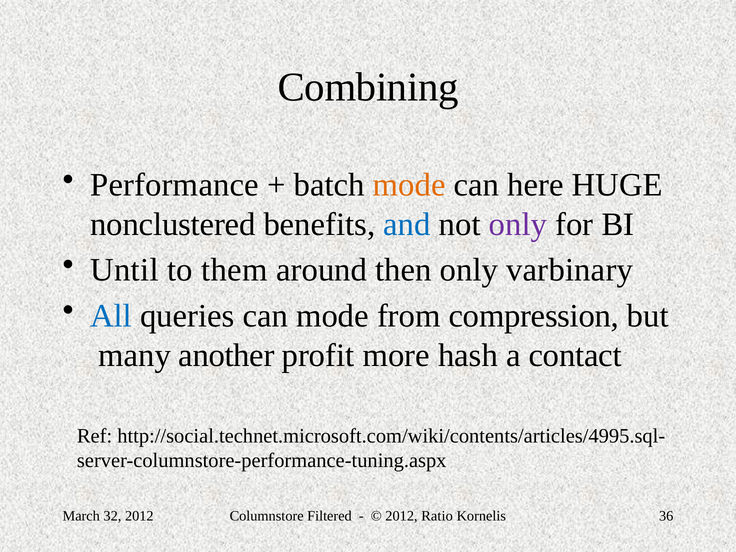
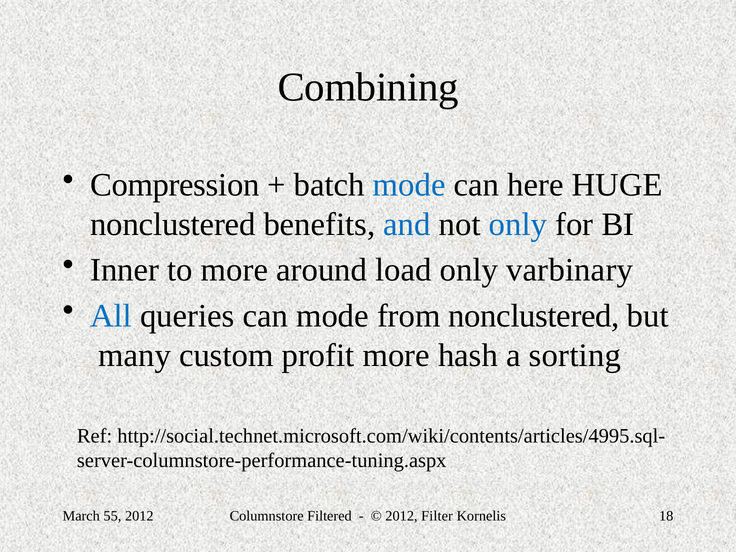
Performance: Performance -> Compression
mode at (409, 185) colour: orange -> blue
only at (518, 224) colour: purple -> blue
Until: Until -> Inner
to them: them -> more
then: then -> load
from compression: compression -> nonclustered
another: another -> custom
contact: contact -> sorting
32: 32 -> 55
Ratio: Ratio -> Filter
36: 36 -> 18
